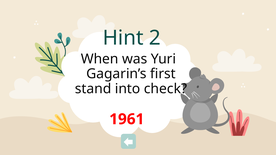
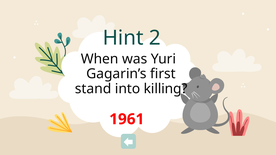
check: check -> killing
